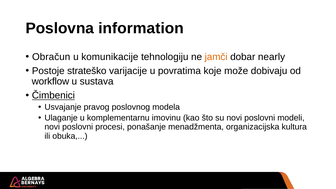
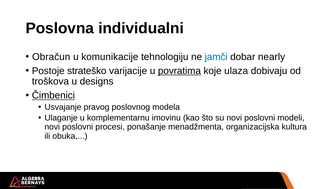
information: information -> individualni
jamči colour: orange -> blue
povratima underline: none -> present
može: može -> ulaza
workflow: workflow -> troškova
sustava: sustava -> designs
